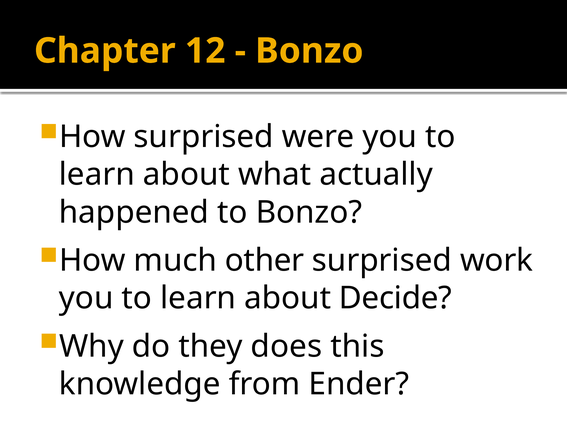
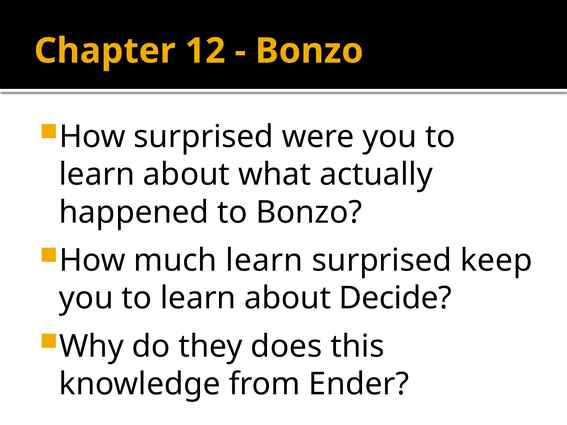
much other: other -> learn
work: work -> keep
